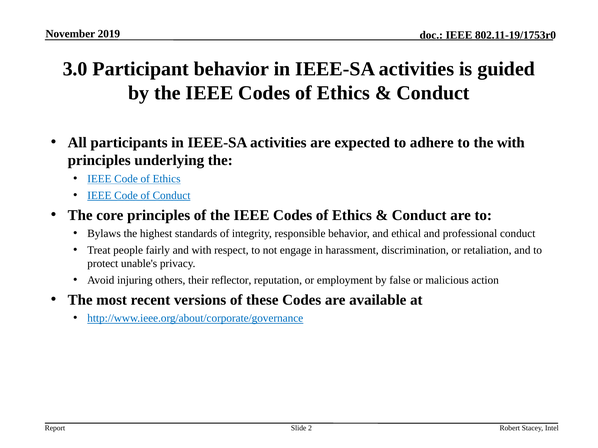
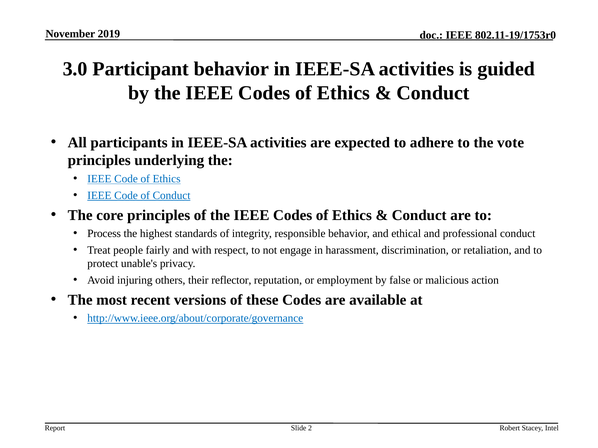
the with: with -> vote
Bylaws: Bylaws -> Process
